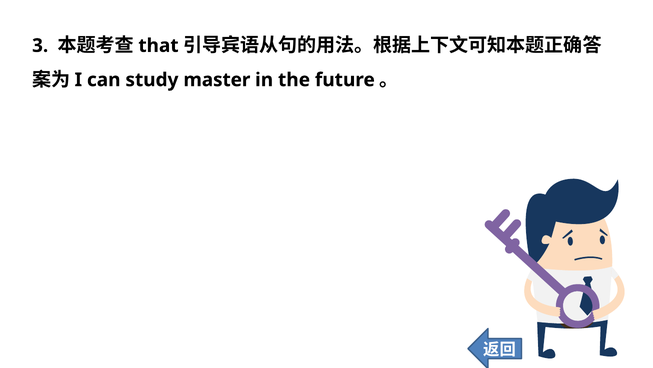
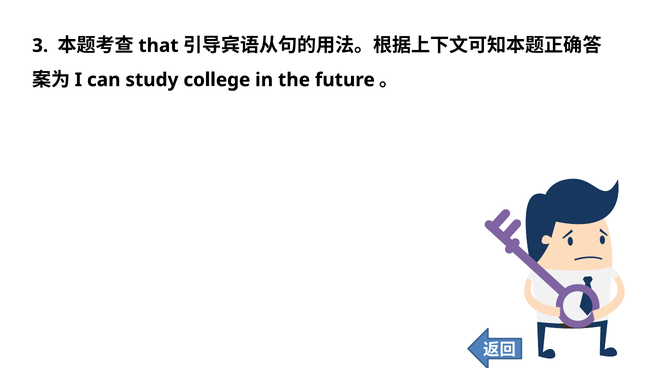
master: master -> college
